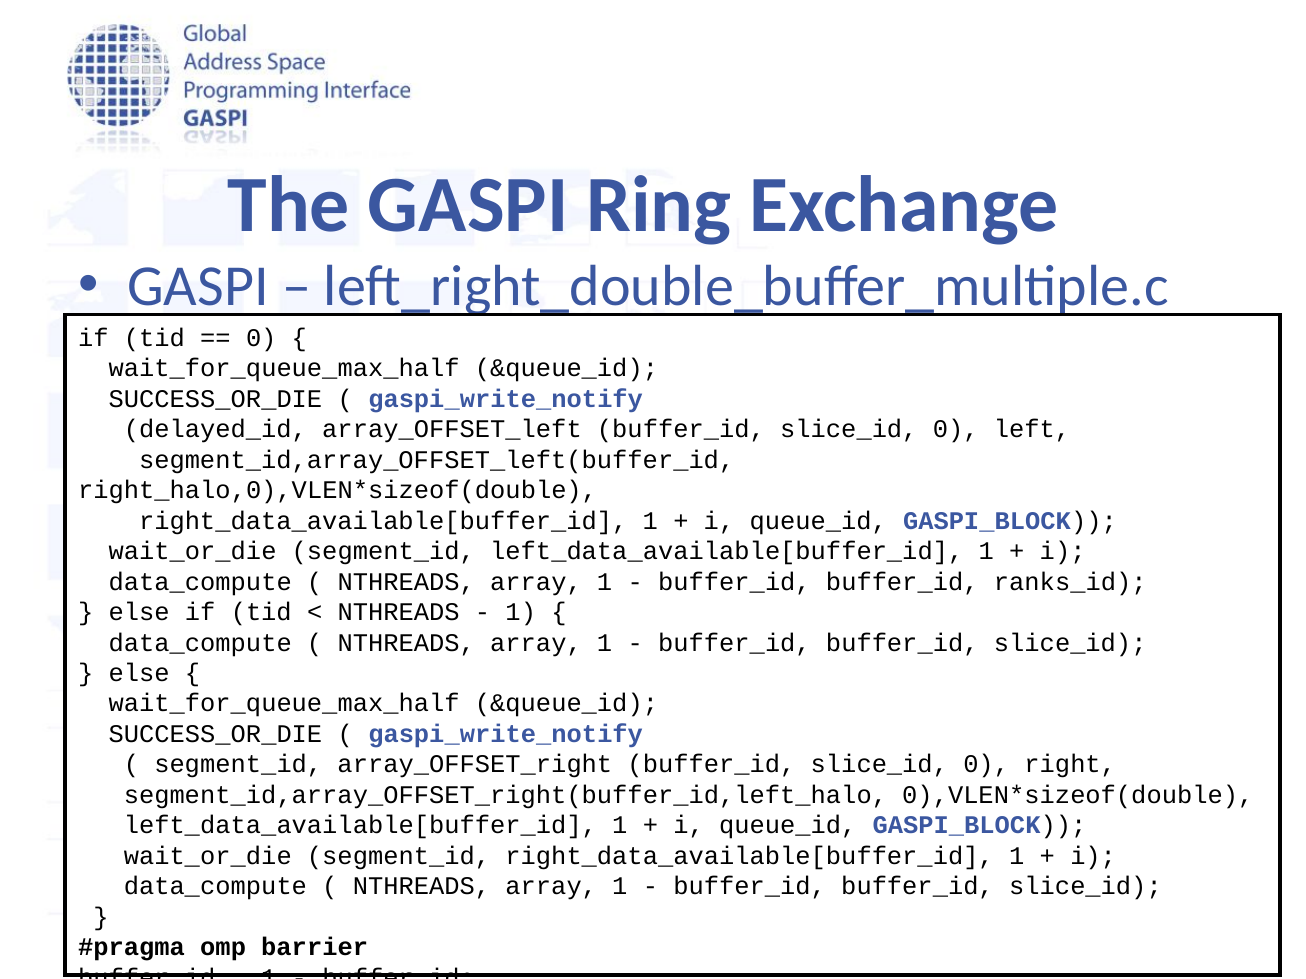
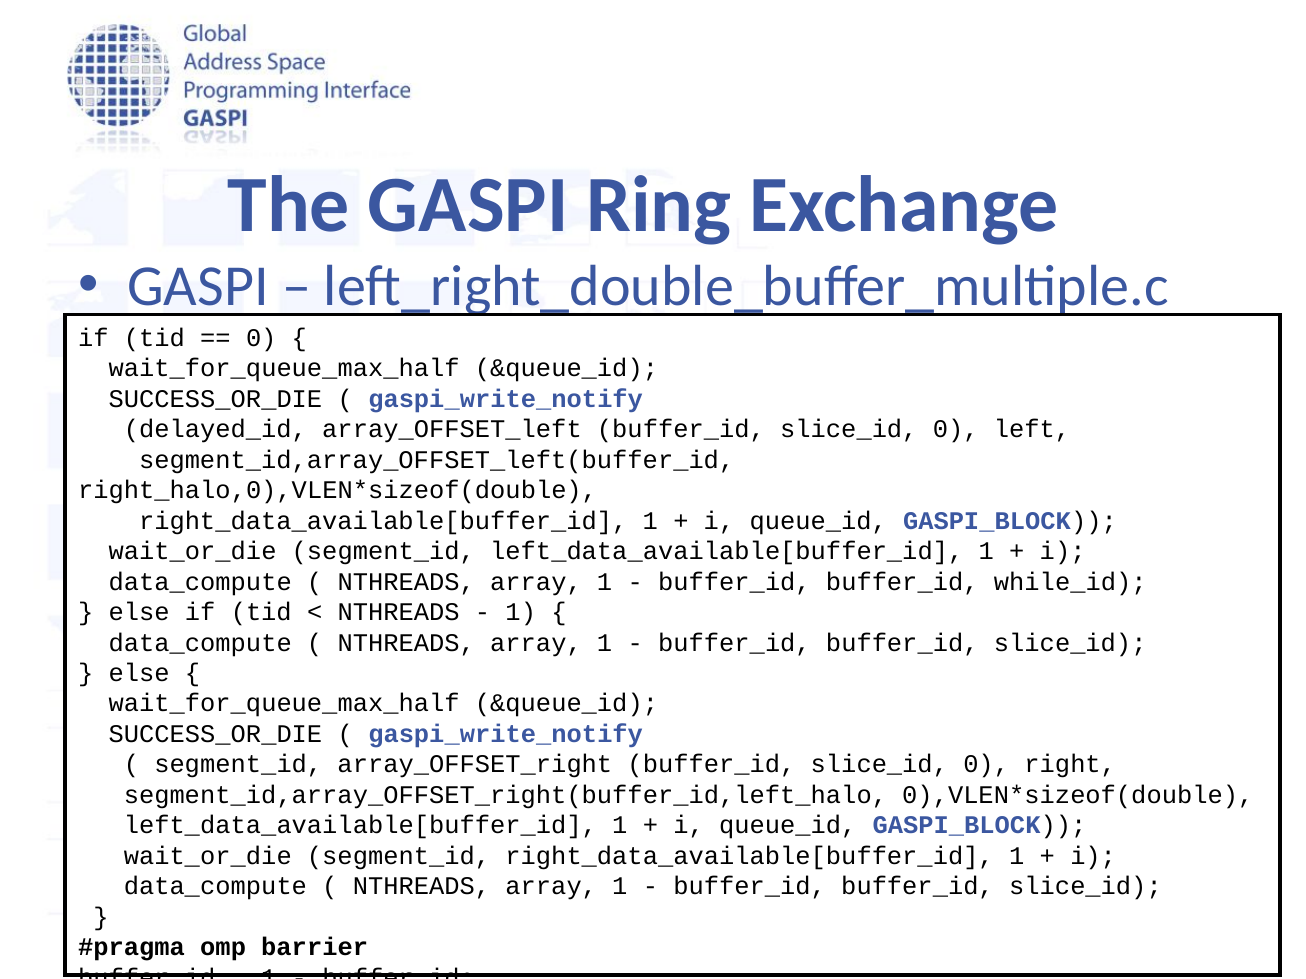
ranks_id: ranks_id -> while_id
